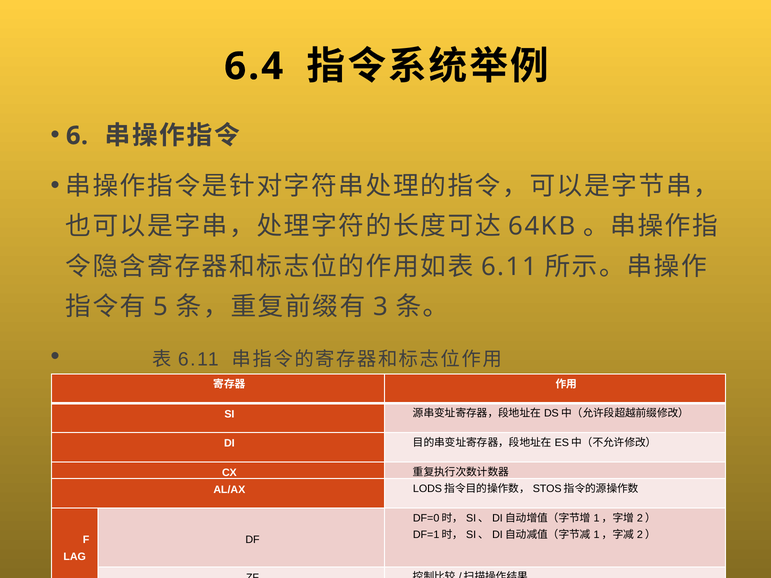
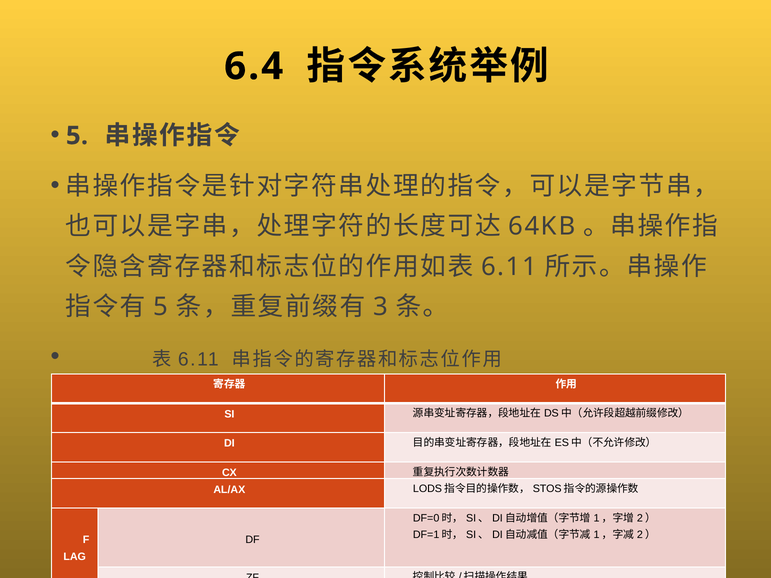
6 at (77, 136): 6 -> 5
